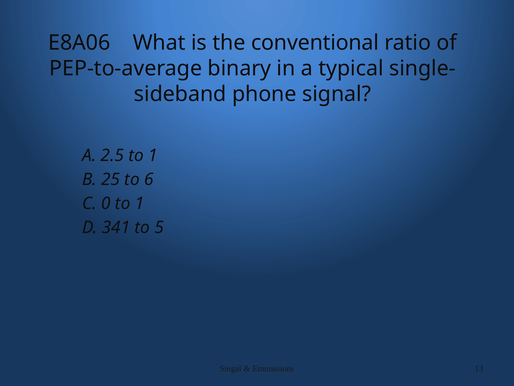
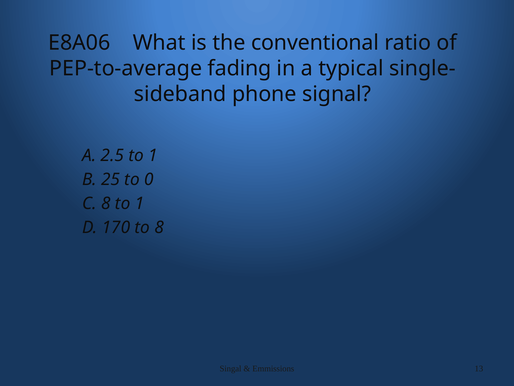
binary: binary -> fading
6: 6 -> 0
C 0: 0 -> 8
341: 341 -> 170
to 5: 5 -> 8
